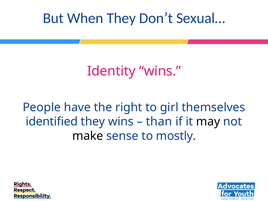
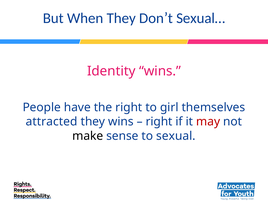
identified: identified -> attracted
than at (159, 122): than -> right
may colour: black -> red
mostly: mostly -> sexual
